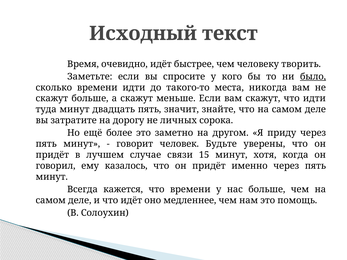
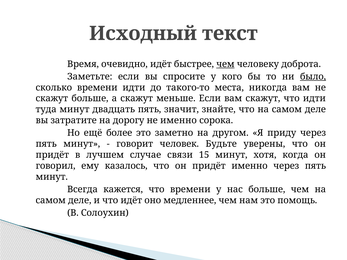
чем at (225, 64) underline: none -> present
творить: творить -> доброта
не личных: личных -> именно
